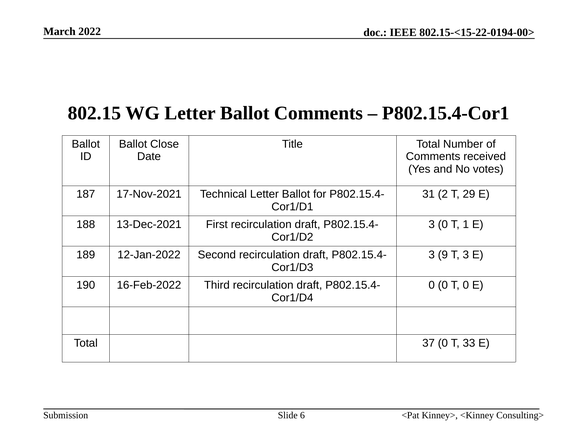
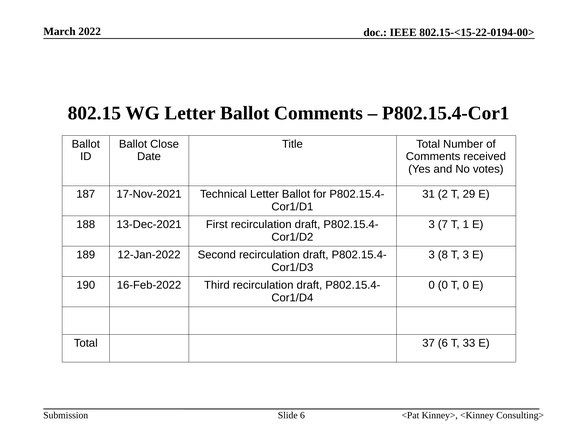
3 0: 0 -> 7
9: 9 -> 8
37 0: 0 -> 6
